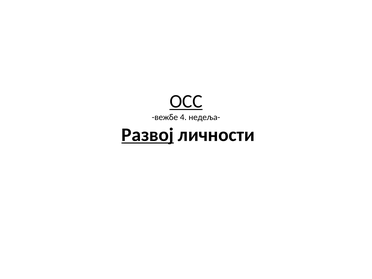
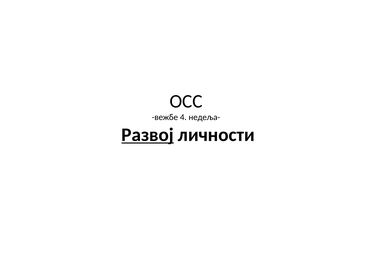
ОСС underline: present -> none
